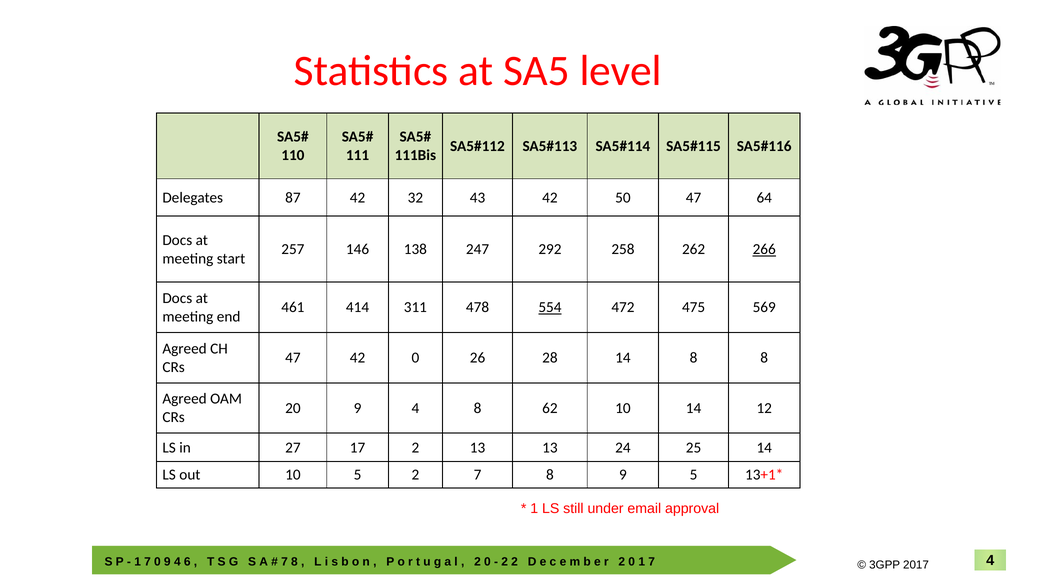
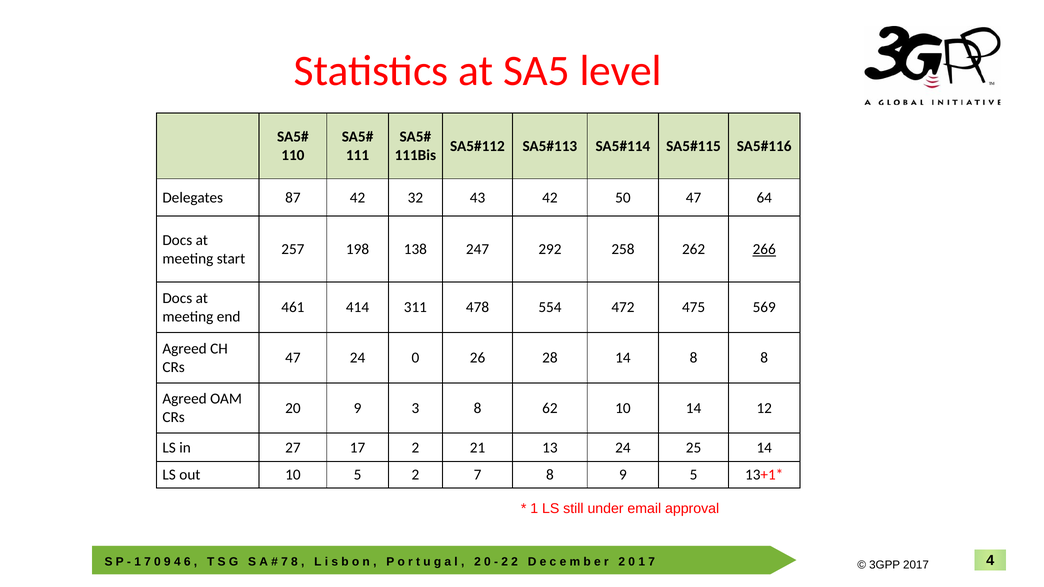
146: 146 -> 198
554 underline: present -> none
47 42: 42 -> 24
20 9 4: 4 -> 3
2 13: 13 -> 21
